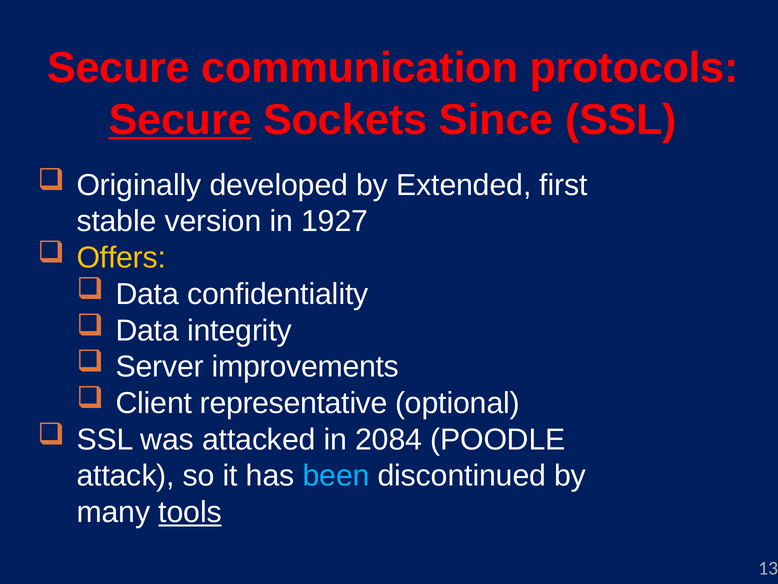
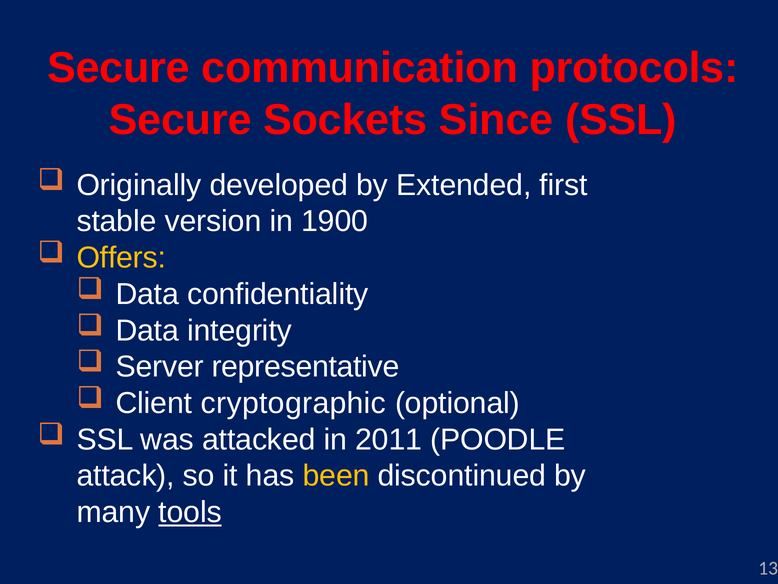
Secure at (180, 120) underline: present -> none
1927: 1927 -> 1900
improvements: improvements -> representative
representative: representative -> cryptographic
2084: 2084 -> 2011
been colour: light blue -> yellow
